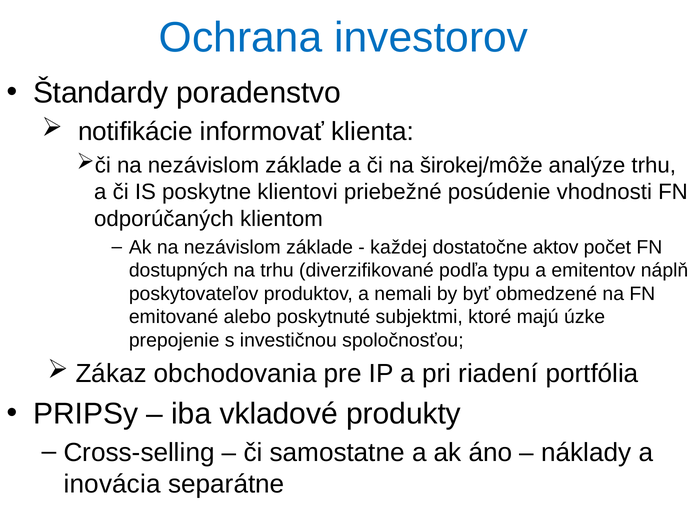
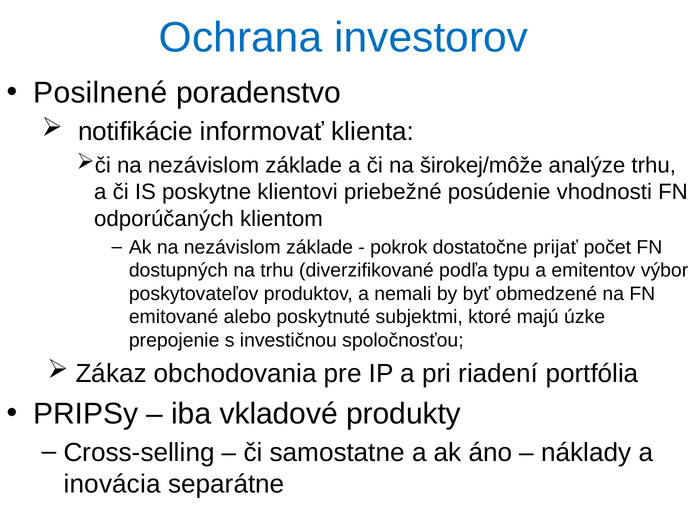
Štandardy: Štandardy -> Posilnené
každej: každej -> pokrok
aktov: aktov -> prijať
náplň: náplň -> výbor
